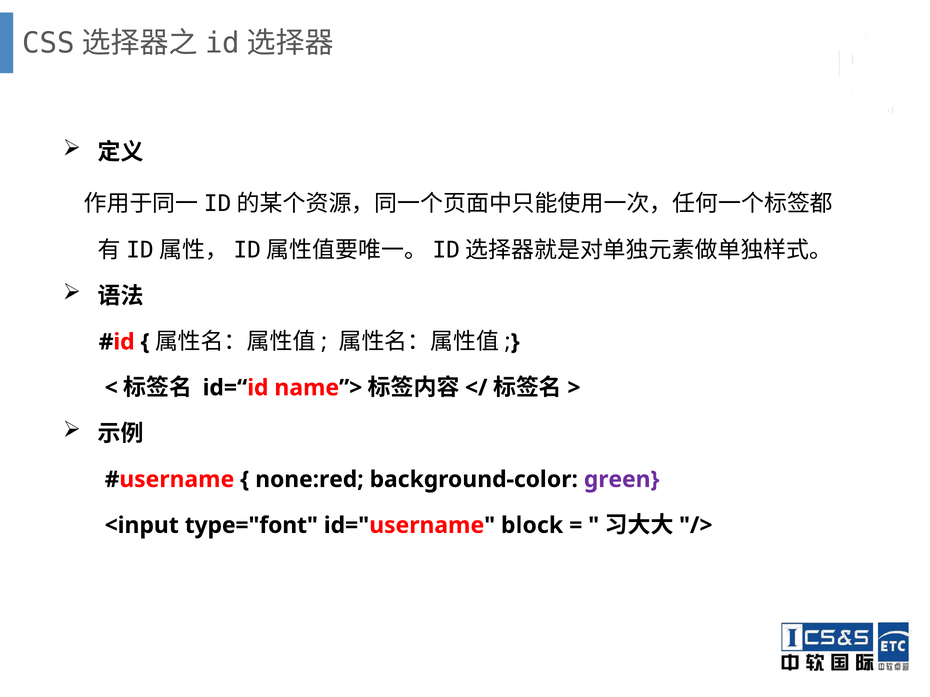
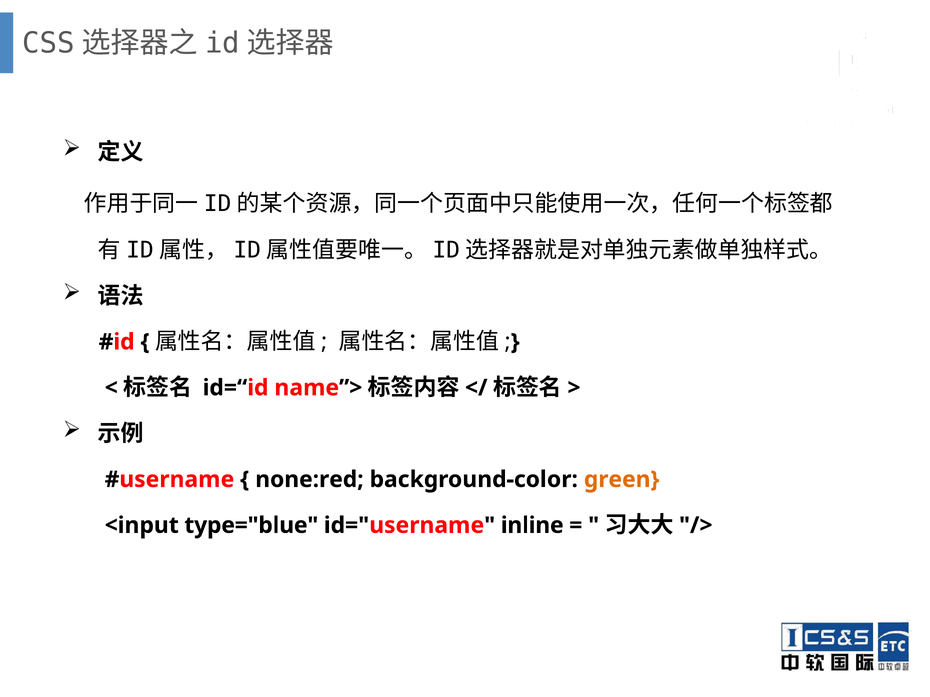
green colour: purple -> orange
type="font: type="font -> type="blue
block: block -> inline
